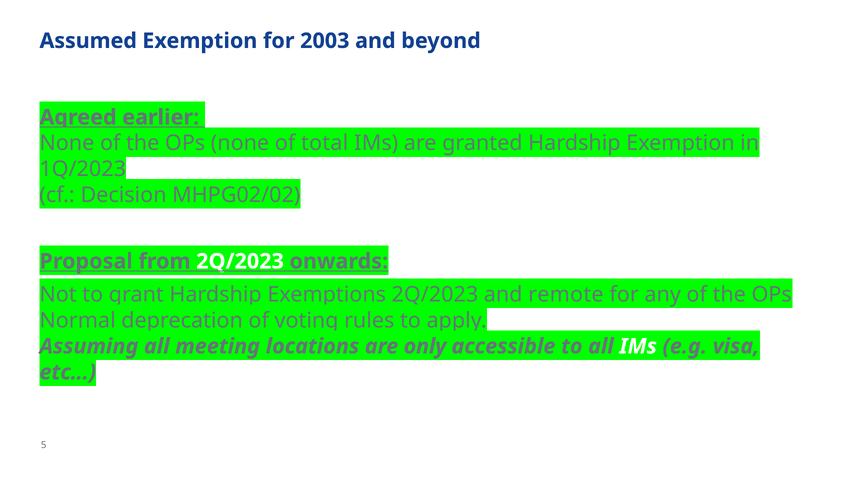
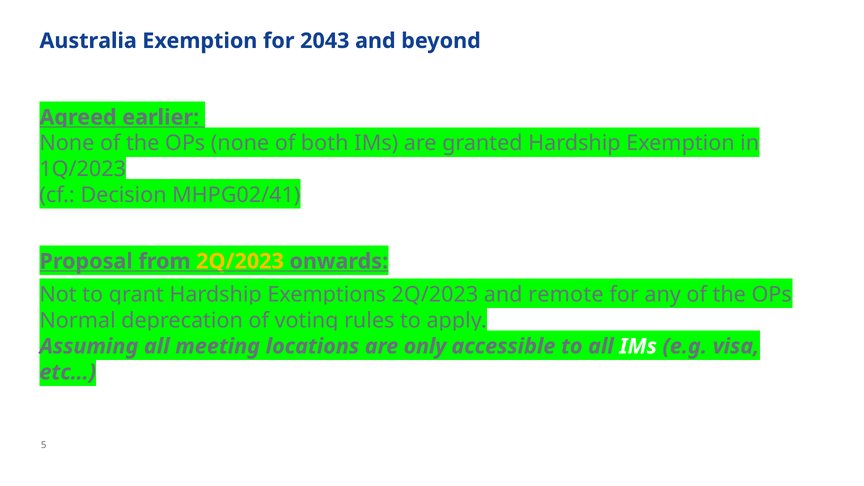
Assumed: Assumed -> Australia
2003: 2003 -> 2043
total: total -> both
MHPG02/02: MHPG02/02 -> MHPG02/41
2Q/2023 at (240, 261) colour: white -> yellow
